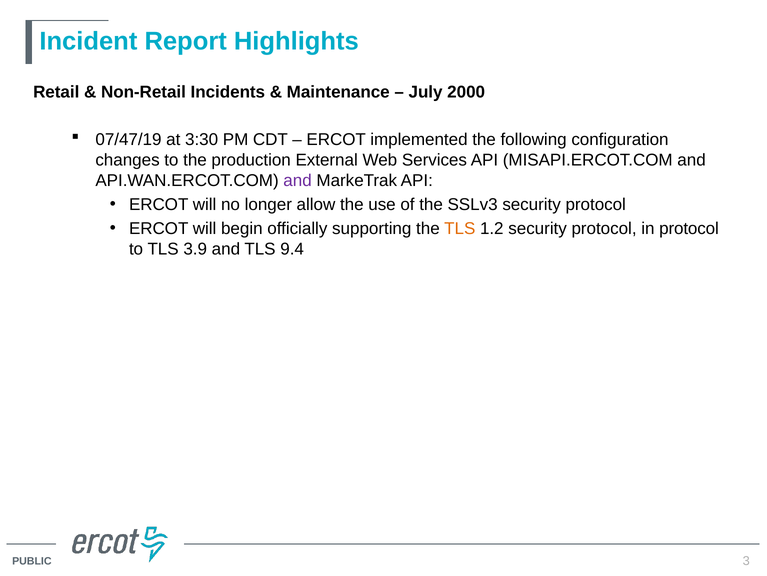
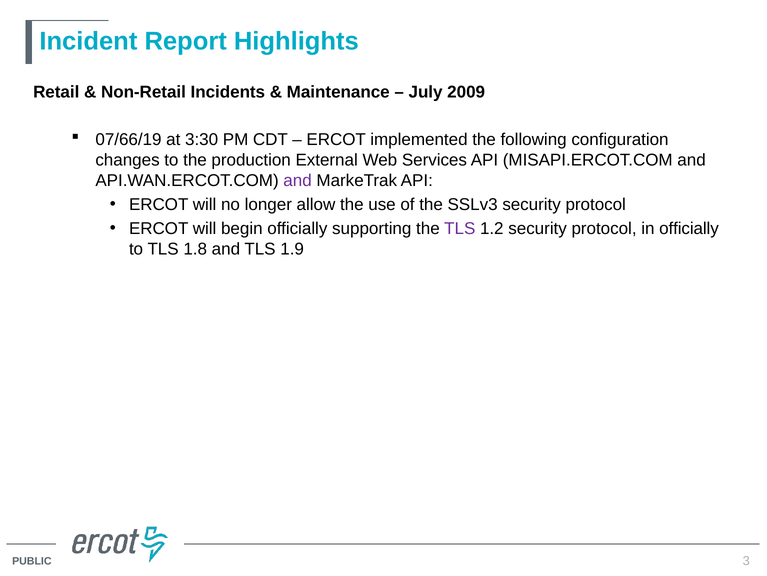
2000: 2000 -> 2009
07/47/19: 07/47/19 -> 07/66/19
TLS at (460, 228) colour: orange -> purple
in protocol: protocol -> officially
3.9: 3.9 -> 1.8
9.4: 9.4 -> 1.9
